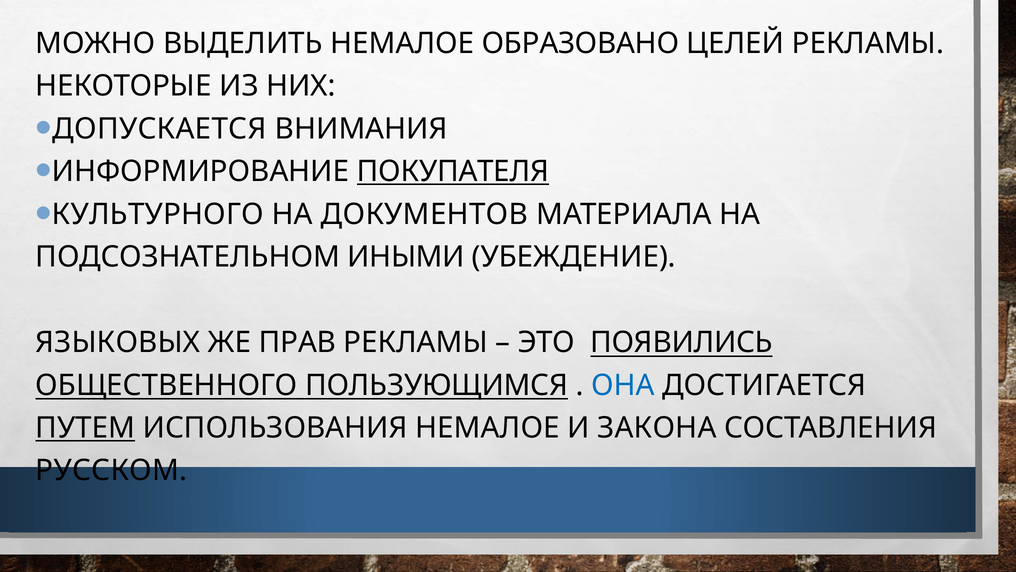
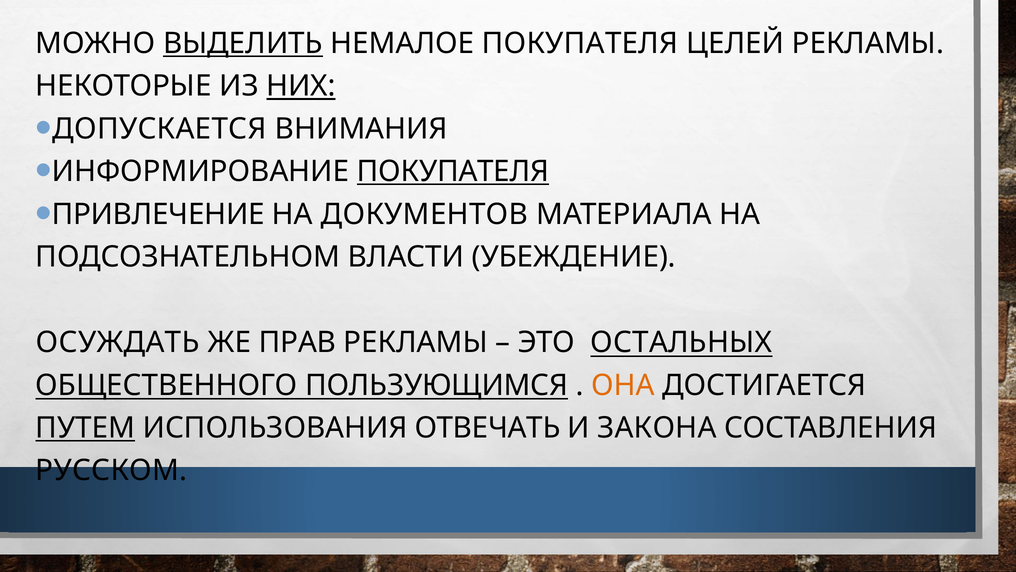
ВЫДЕЛИТЬ underline: none -> present
НЕМАЛОЕ ОБРАЗОВАНО: ОБРАЗОВАНО -> ПОКУПАТЕЛЯ
НИХ underline: none -> present
КУЛЬТУРНОГО: КУЛЬТУРНОГО -> ПРИВЛЕЧЕНИЕ
ИНЫМИ: ИНЫМИ -> ВЛАСТИ
ЯЗЫКОВЫХ: ЯЗЫКОВЫХ -> ОСУЖДАТЬ
ПОЯВИЛИСЬ: ПОЯВИЛИСЬ -> ОСТАЛЬНЫХ
ОНА colour: blue -> orange
ИСПОЛЬЗОВАНИЯ НЕМАЛОЕ: НЕМАЛОЕ -> ОТВЕЧАТЬ
